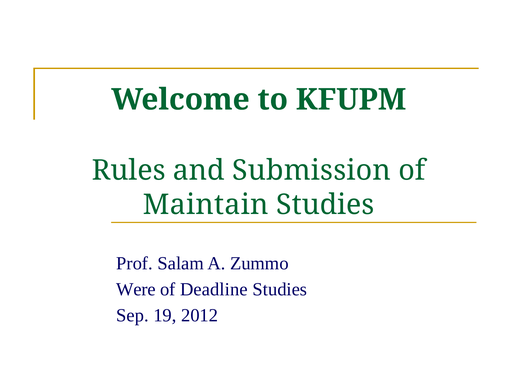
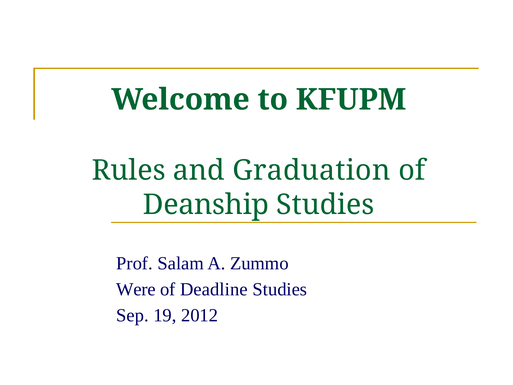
Submission: Submission -> Graduation
Maintain: Maintain -> Deanship
